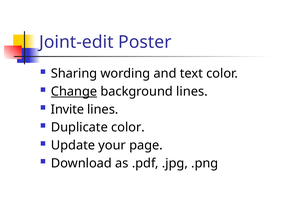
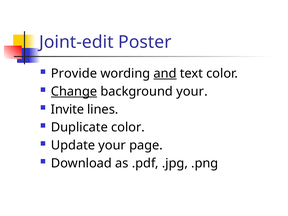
Sharing: Sharing -> Provide
and underline: none -> present
background lines: lines -> your
